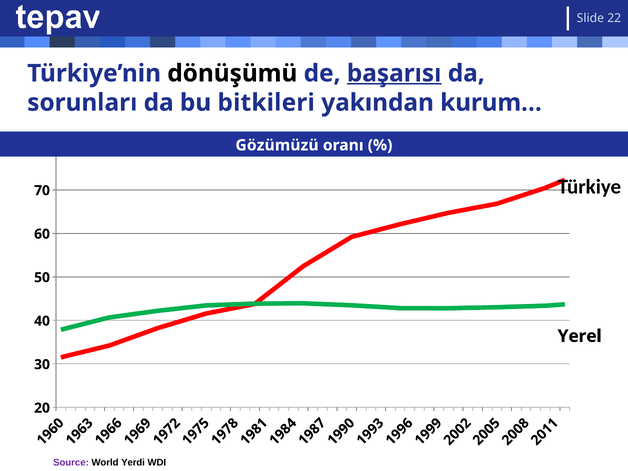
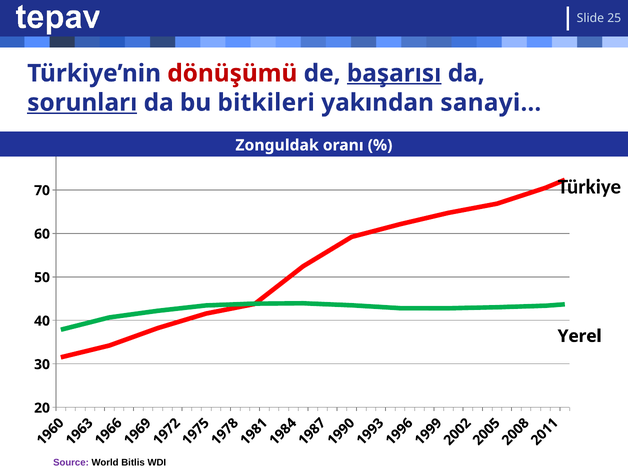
22: 22 -> 25
dönüşümü colour: black -> red
sorunları underline: none -> present
kurum…: kurum… -> sanayi…
Gözümüzü: Gözümüzü -> Zonguldak
Yerdi: Yerdi -> Bitlis
